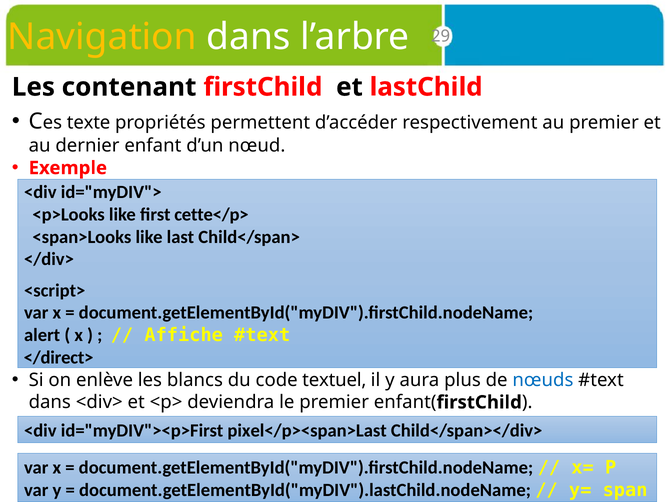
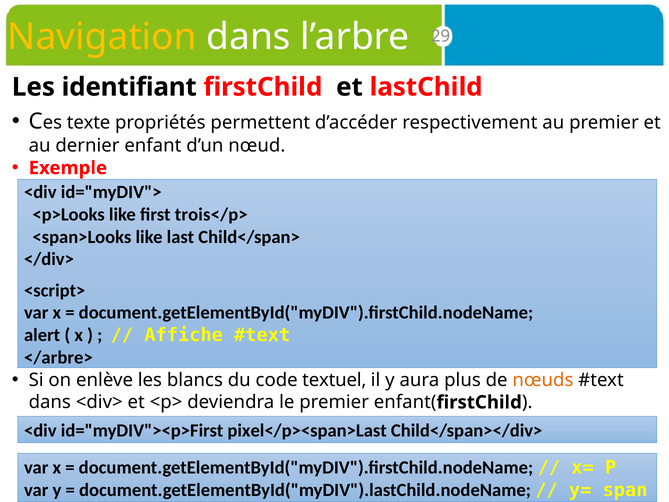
contenant: contenant -> identifiant
cette</p>: cette</p> -> trois</p>
</direct>: </direct> -> </arbre>
nœuds colour: blue -> orange
